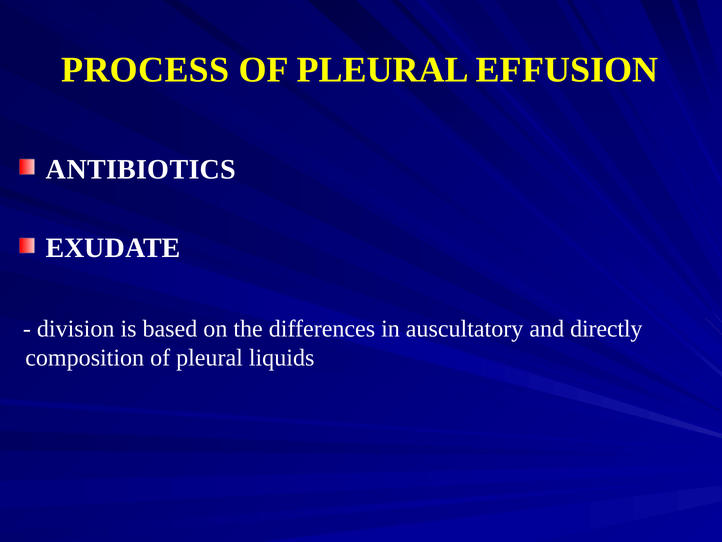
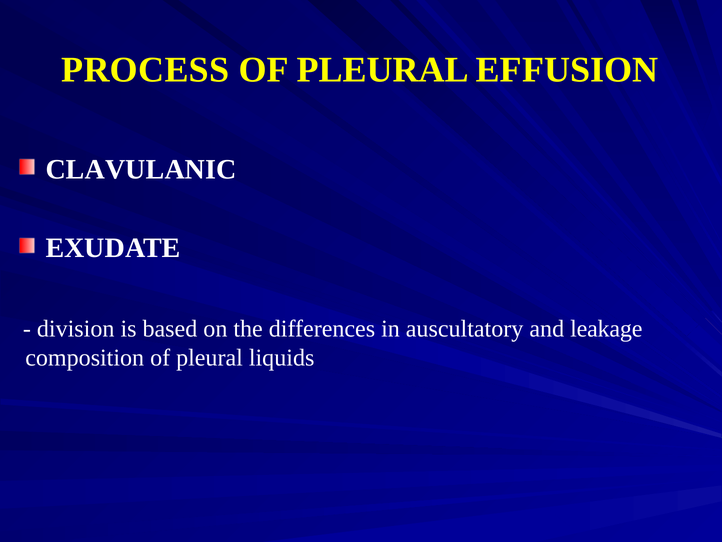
ANTIBIOTICS: ANTIBIOTICS -> CLAVULANIC
directly: directly -> leakage
